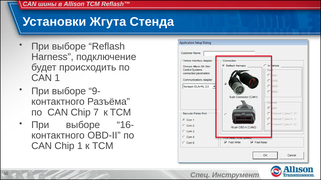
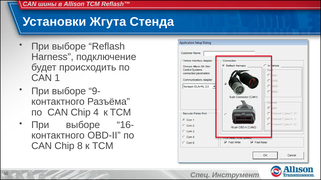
7: 7 -> 4
Chip 1: 1 -> 8
